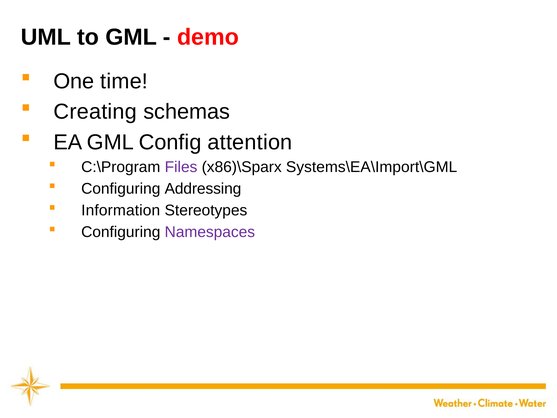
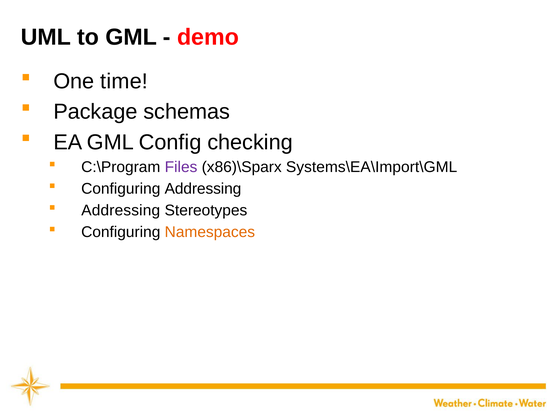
Creating: Creating -> Package
attention: attention -> checking
Information at (121, 210): Information -> Addressing
Namespaces colour: purple -> orange
